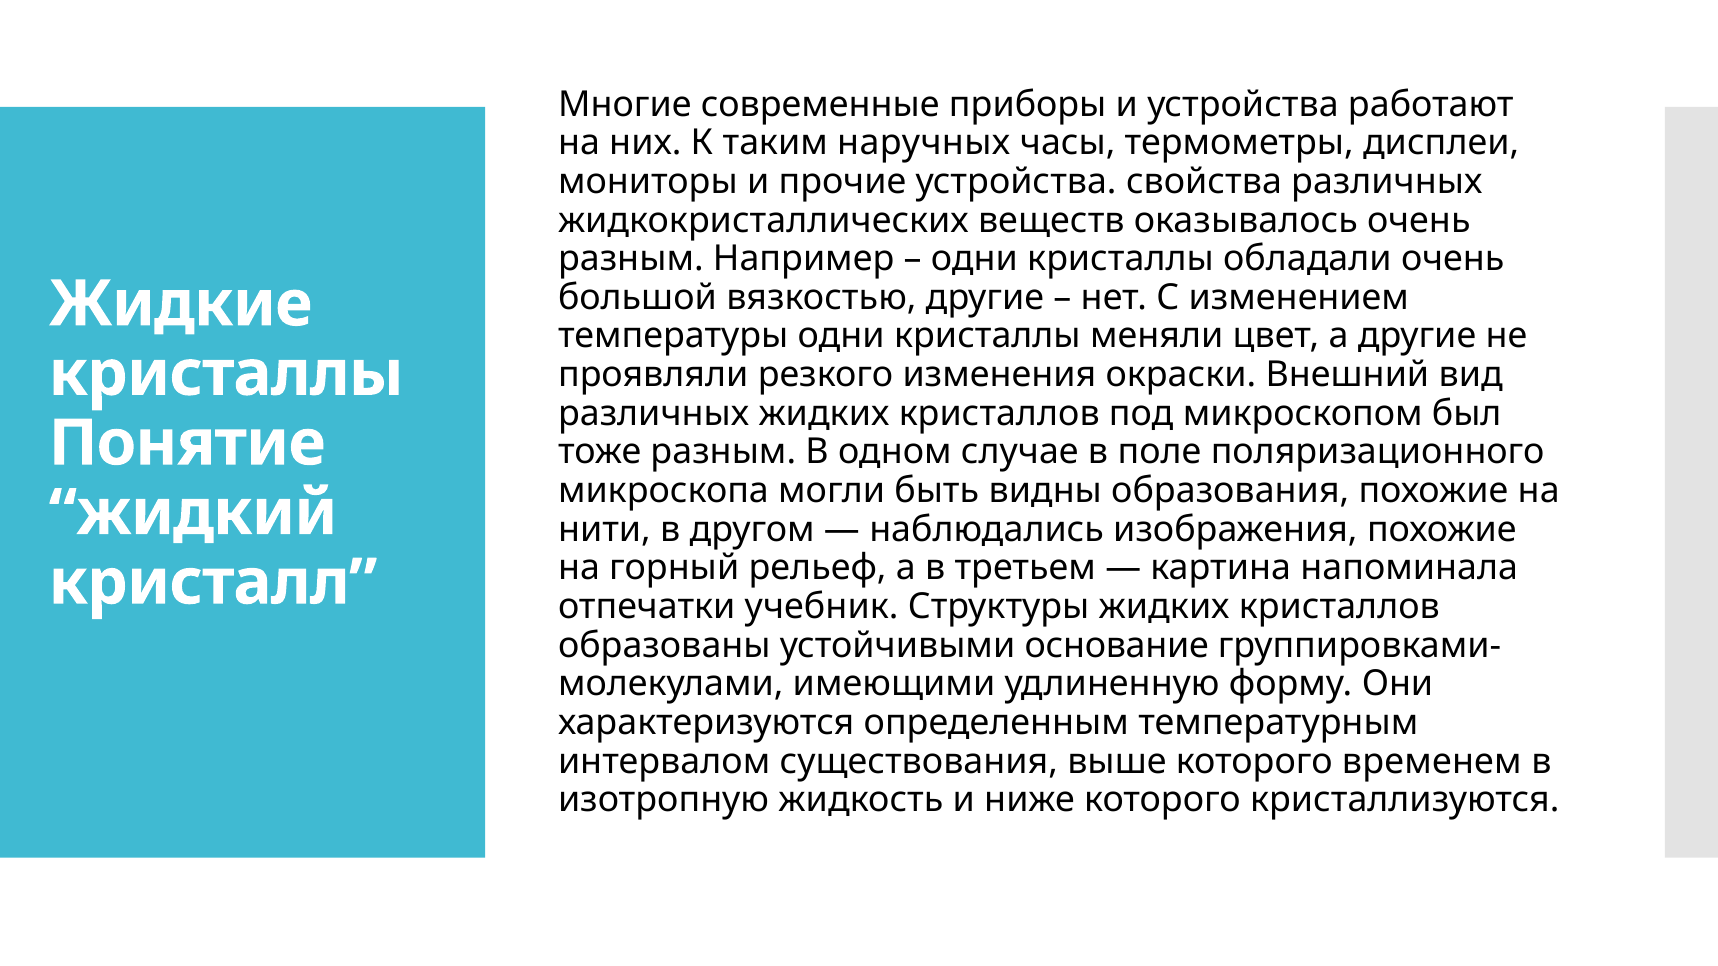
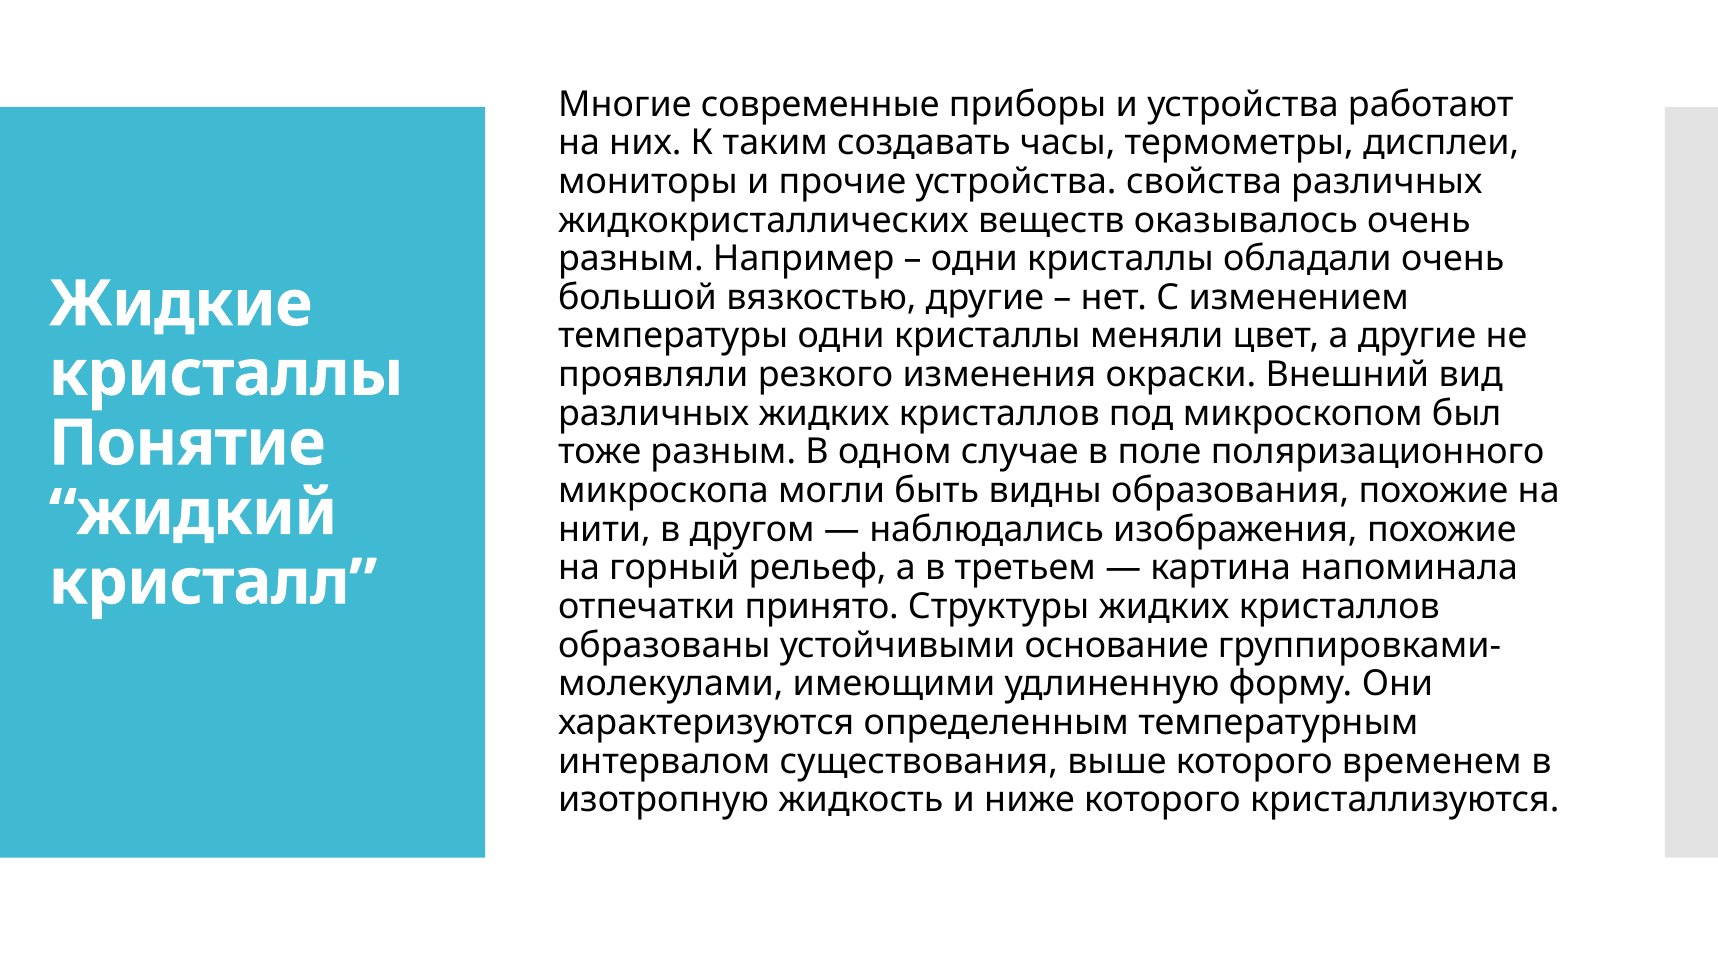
наручных: наручных -> создавать
учебник: учебник -> принято
